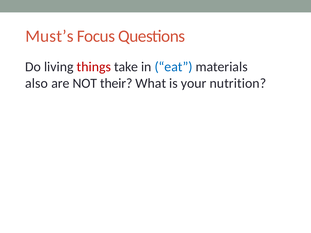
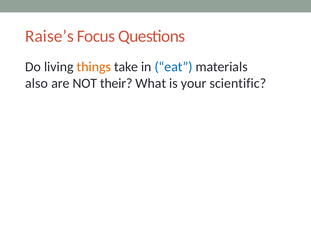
Must’s: Must’s -> Raise’s
things colour: red -> orange
nutrition: nutrition -> scientific
